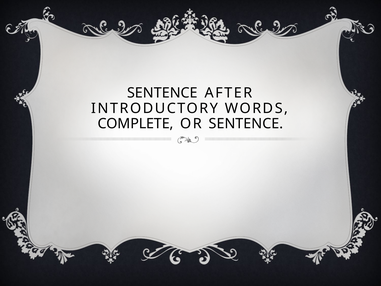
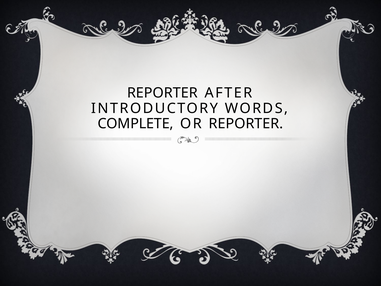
SENTENCE at (162, 93): SENTENCE -> REPORTER
OR SENTENCE: SENTENCE -> REPORTER
